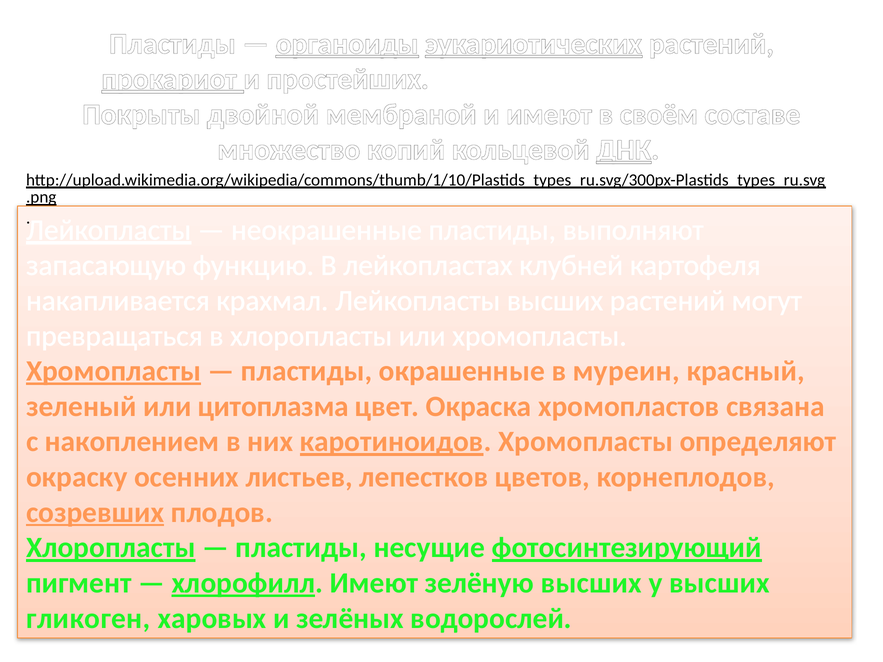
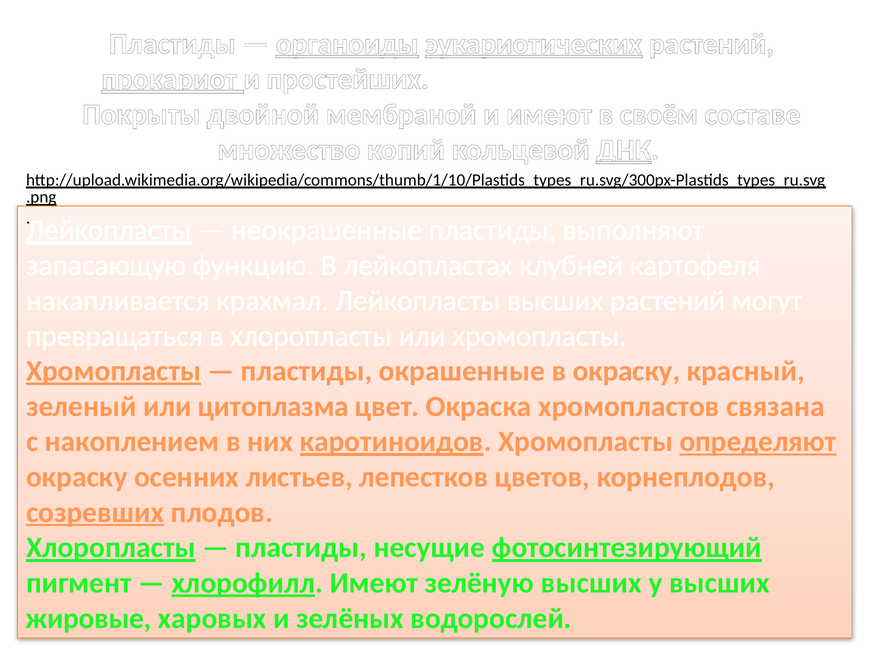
в муреин: муреин -> окраску
определяют underline: none -> present
гликоген: гликоген -> жировые
